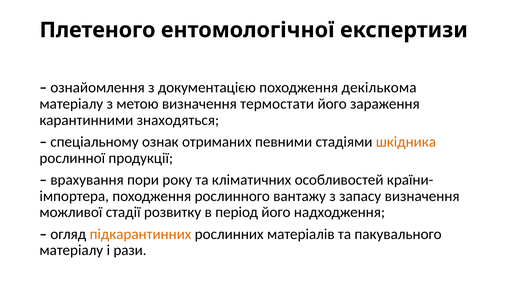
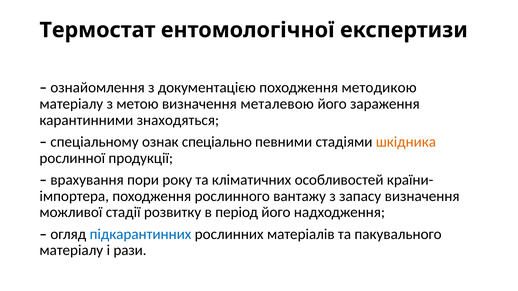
Плетеного: Плетеного -> Термостат
декількома: декількома -> методикою
термостати: термостати -> металевою
отриманих: отриманих -> спеціально
підкарантинних colour: orange -> blue
